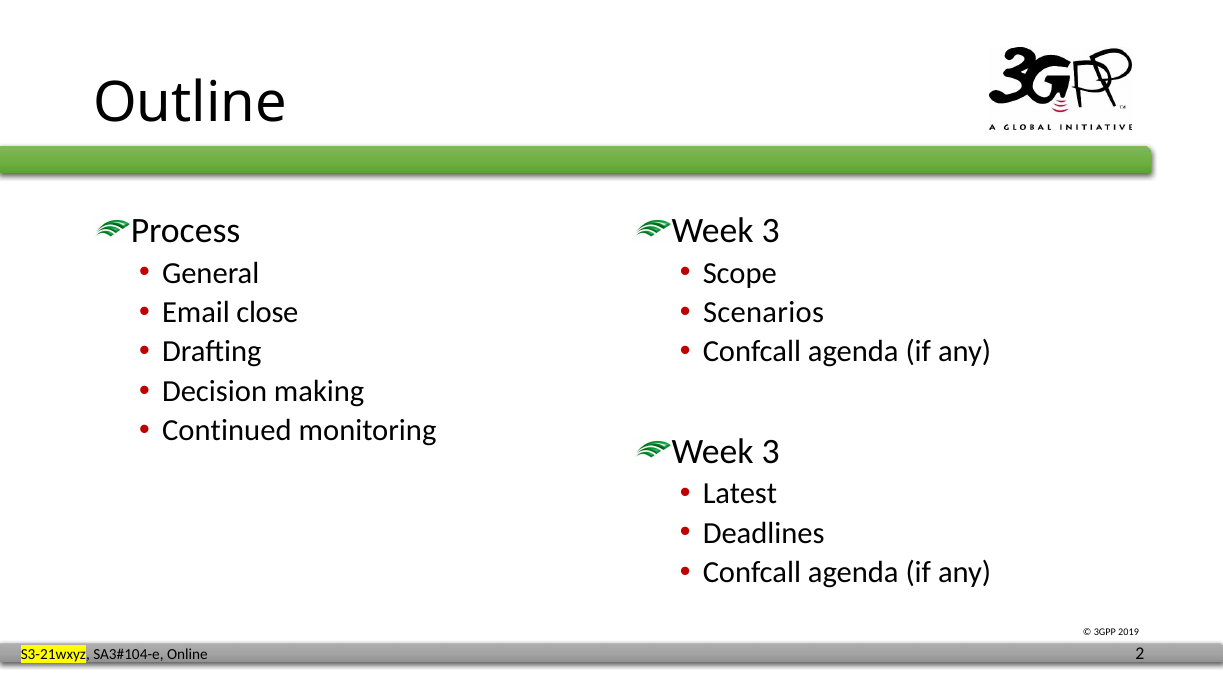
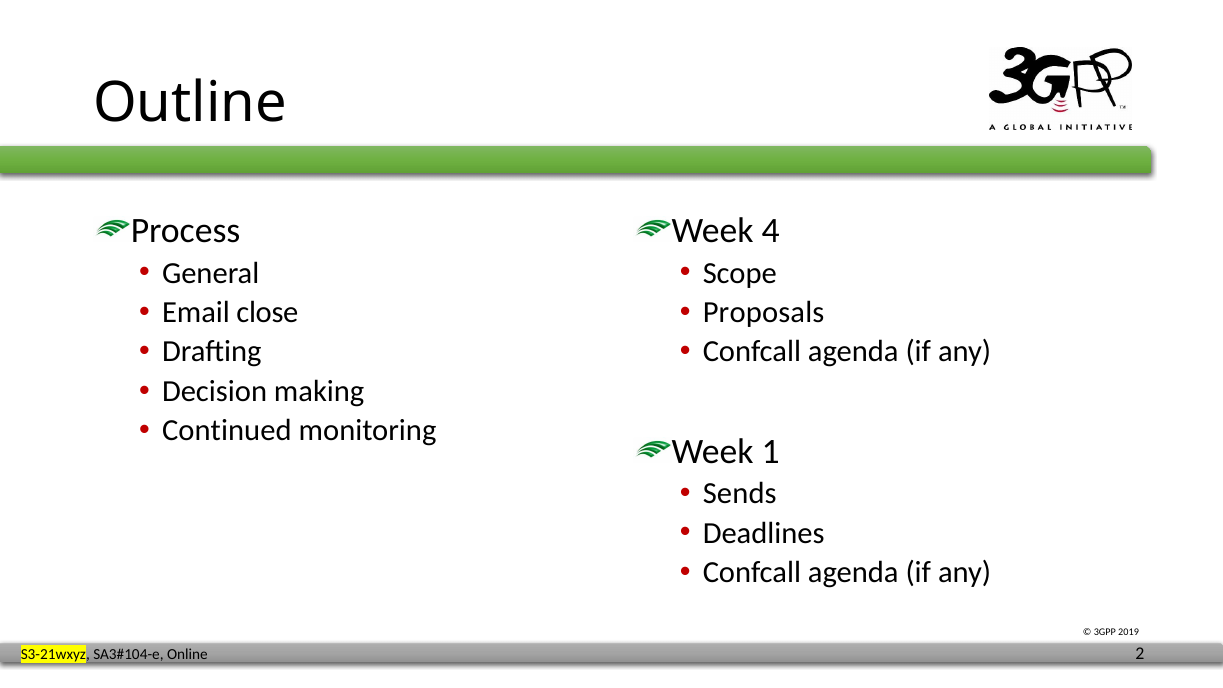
3 at (771, 231): 3 -> 4
Scenarios: Scenarios -> Proposals
3 at (771, 452): 3 -> 1
Latest: Latest -> Sends
